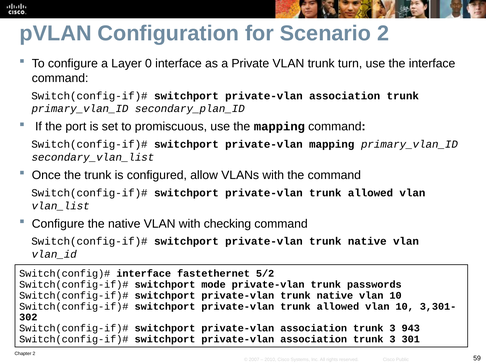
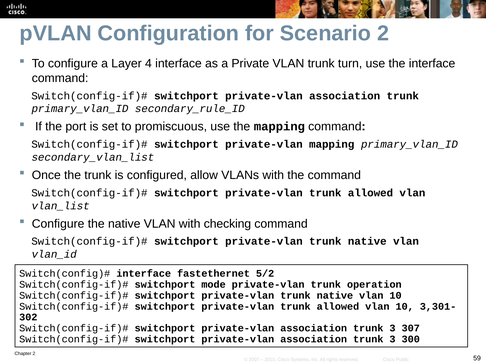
0: 0 -> 4
secondary_plan_ID: secondary_plan_ID -> secondary_rule_ID
passwords: passwords -> operation
943: 943 -> 307
301: 301 -> 300
